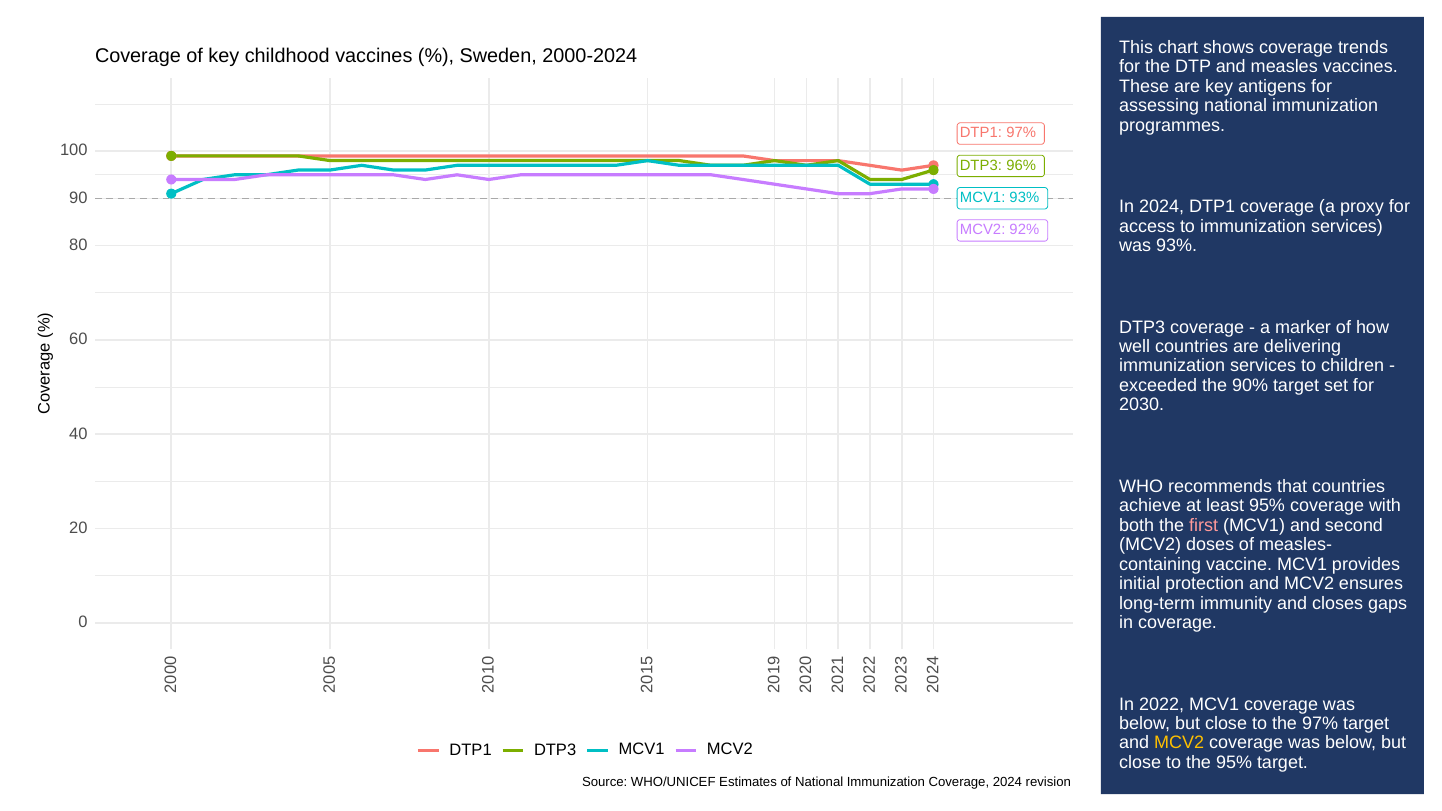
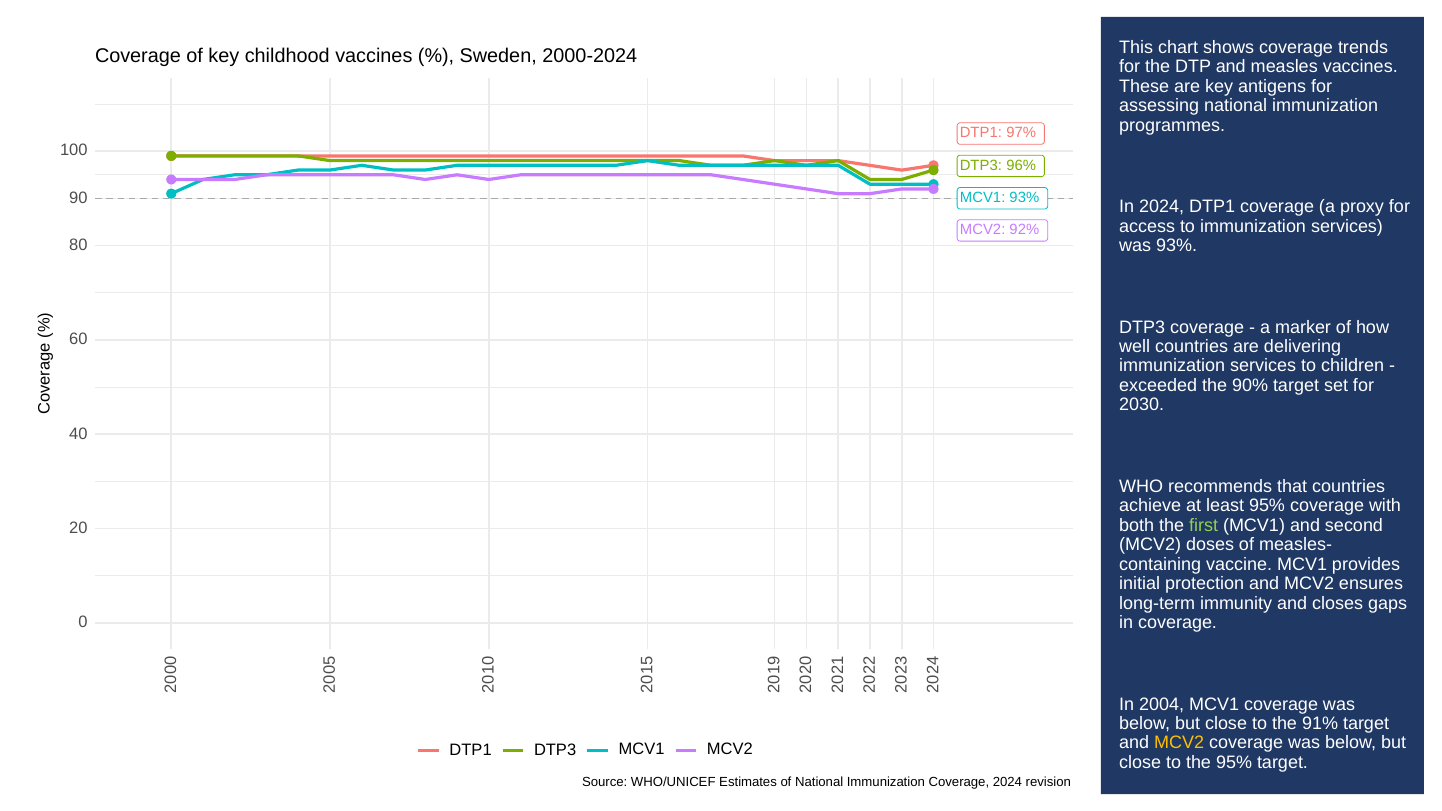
first colour: pink -> light green
2022: 2022 -> 2004
the 97%: 97% -> 91%
